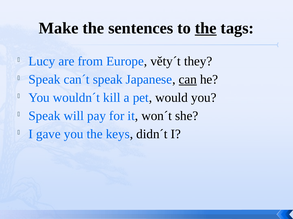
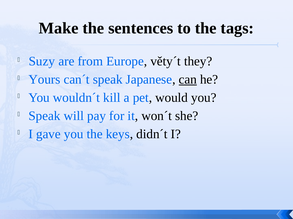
the at (206, 28) underline: present -> none
Lucy: Lucy -> Suzy
Speak at (44, 80): Speak -> Yours
